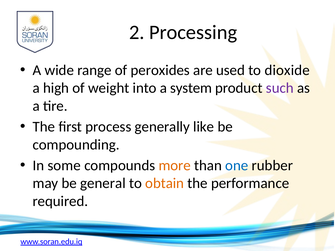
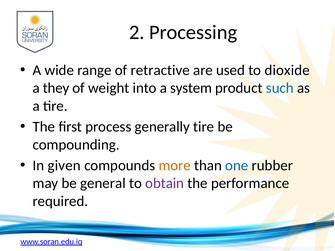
peroxides: peroxides -> retractive
high: high -> they
such colour: purple -> blue
generally like: like -> tire
some: some -> given
obtain colour: orange -> purple
